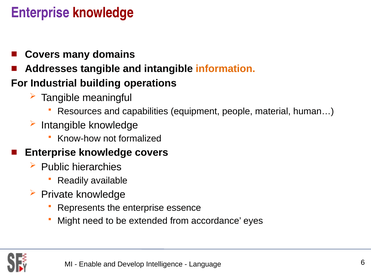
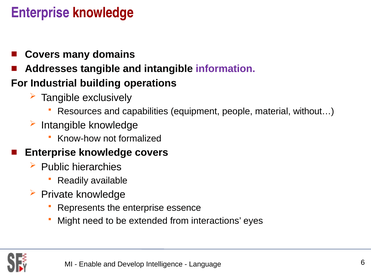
information colour: orange -> purple
meaningful: meaningful -> exclusively
human…: human… -> without…
accordance: accordance -> interactions
